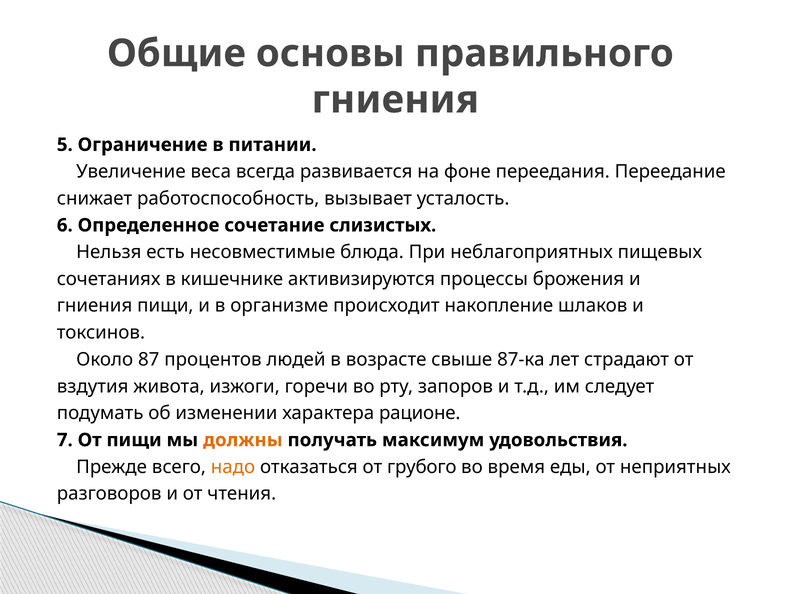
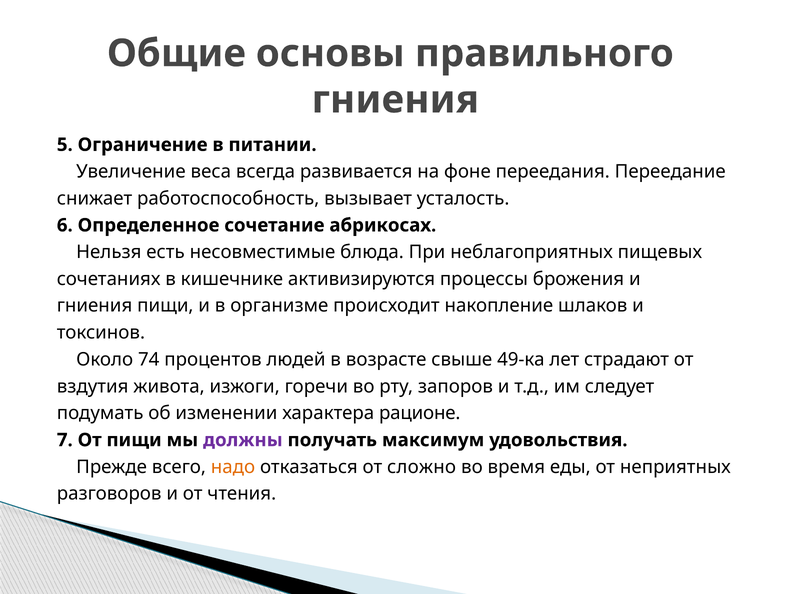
слизистых: слизистых -> абрикосах
87: 87 -> 74
87-ка: 87-ка -> 49-ка
должны colour: orange -> purple
грубого: грубого -> сложно
